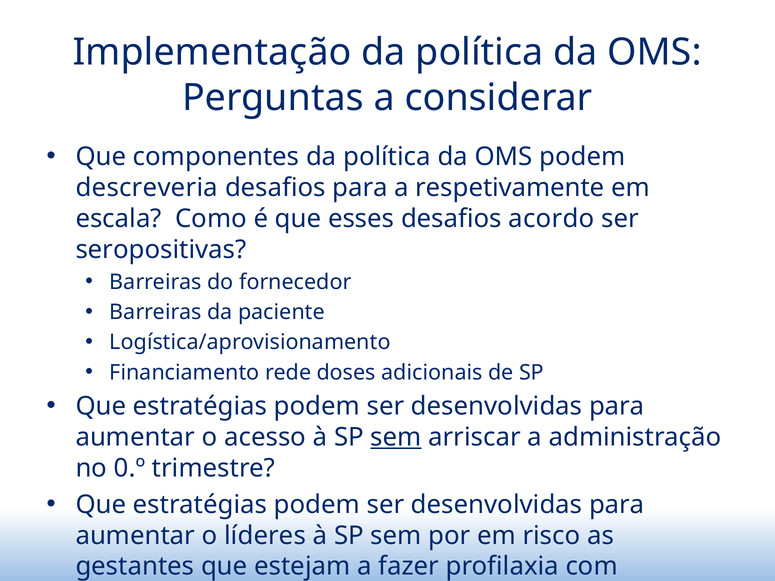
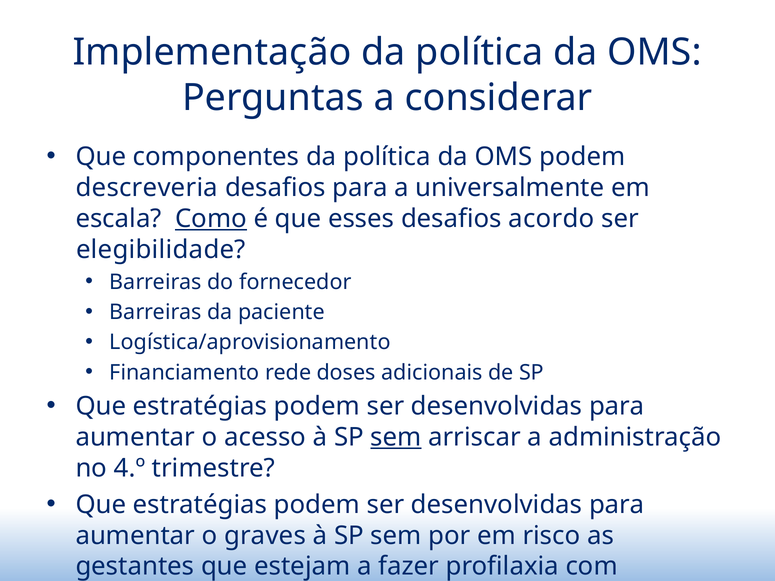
respetivamente: respetivamente -> universalmente
Como underline: none -> present
seropositivas: seropositivas -> elegibilidade
0.º: 0.º -> 4.º
líderes: líderes -> graves
